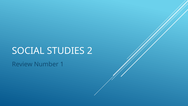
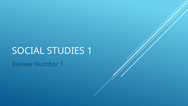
STUDIES 2: 2 -> 1
